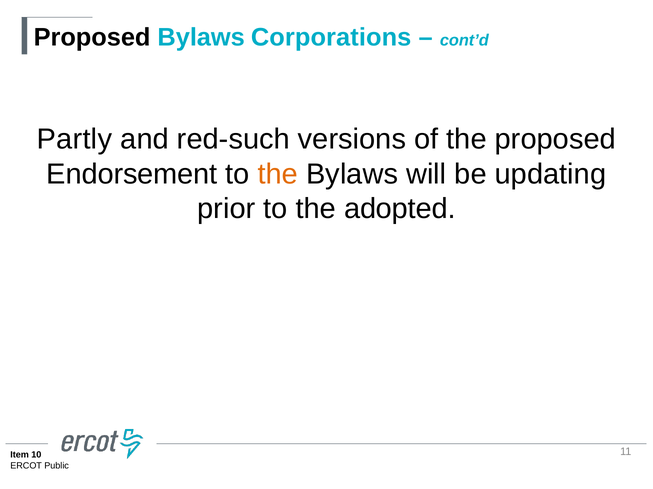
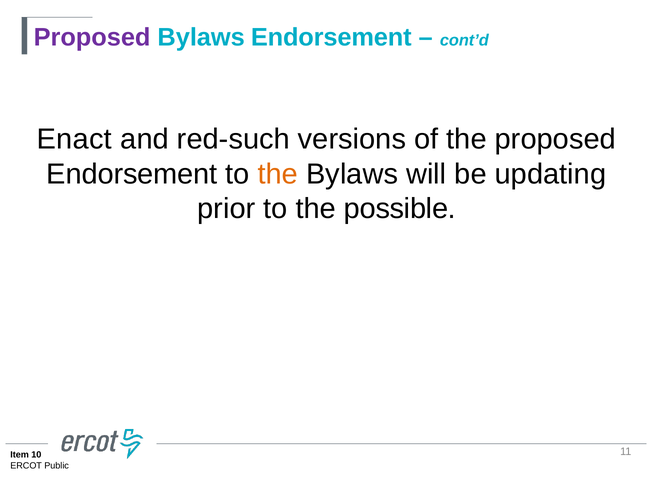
Proposed at (92, 38) colour: black -> purple
Bylaws Corporations: Corporations -> Endorsement
Partly: Partly -> Enact
adopted: adopted -> possible
